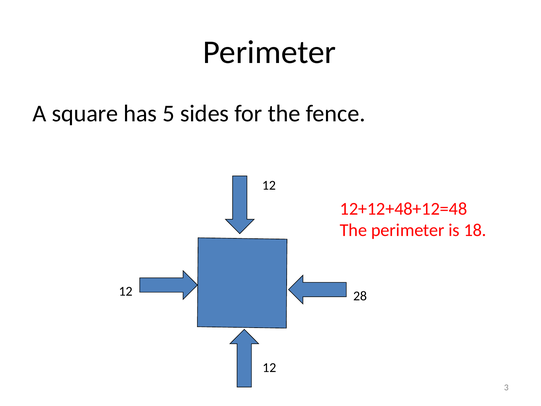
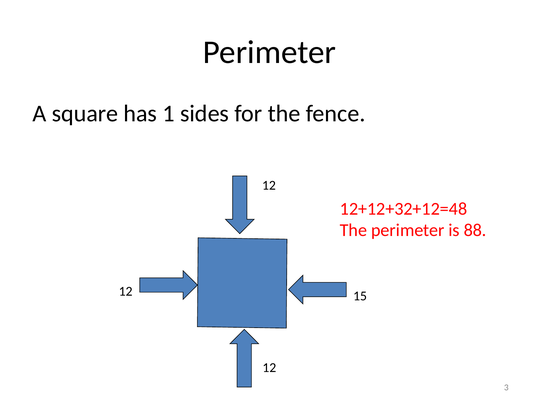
5: 5 -> 1
12+12+48+12=48: 12+12+48+12=48 -> 12+12+32+12=48
18: 18 -> 88
28: 28 -> 15
